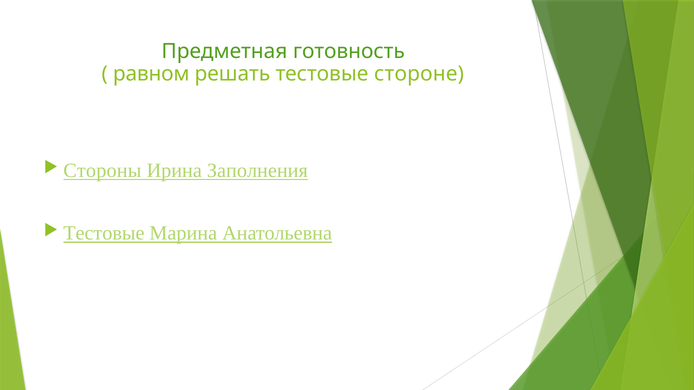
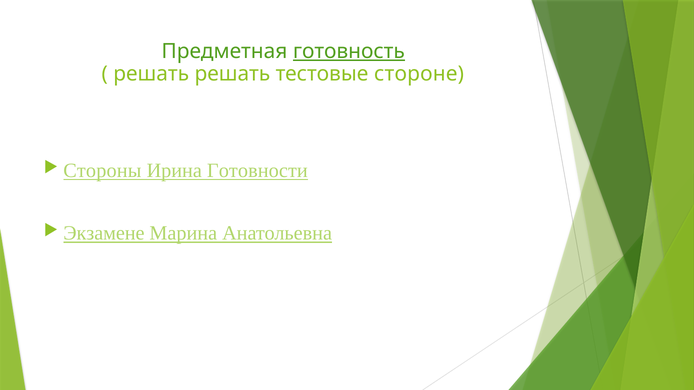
готовность underline: none -> present
равном at (151, 74): равном -> решать
Заполнения: Заполнения -> Готовности
Тестовые at (104, 234): Тестовые -> Экзамене
